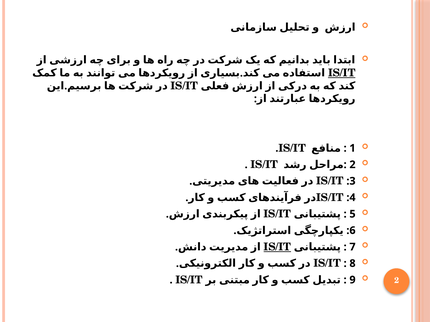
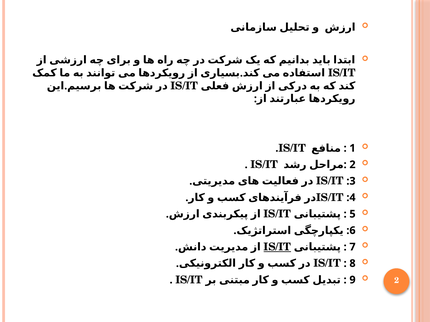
IS/IT at (342, 73) underline: present -> none
